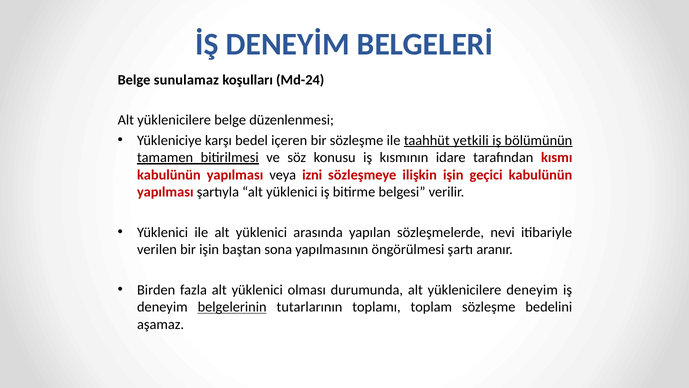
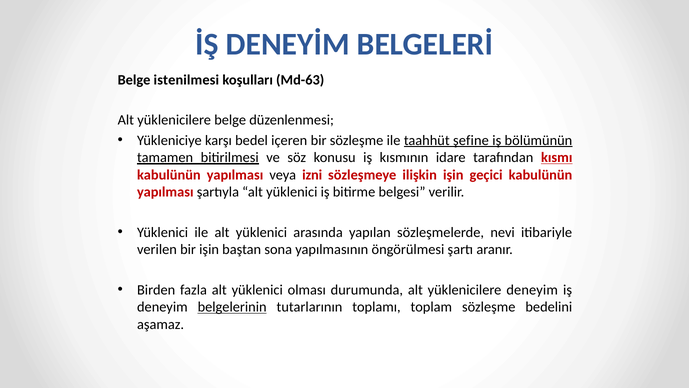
sunulamaz: sunulamaz -> istenilmesi
Md-24: Md-24 -> Md-63
yetkili: yetkili -> şefine
kısmı underline: none -> present
